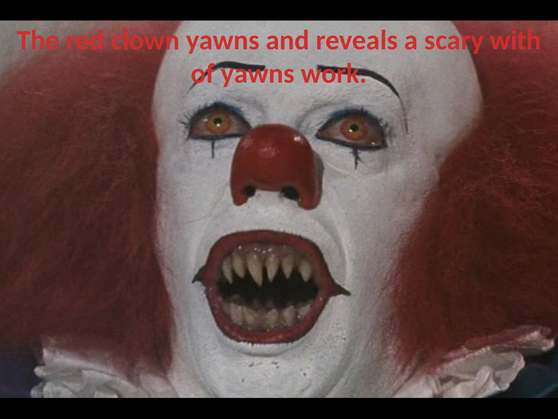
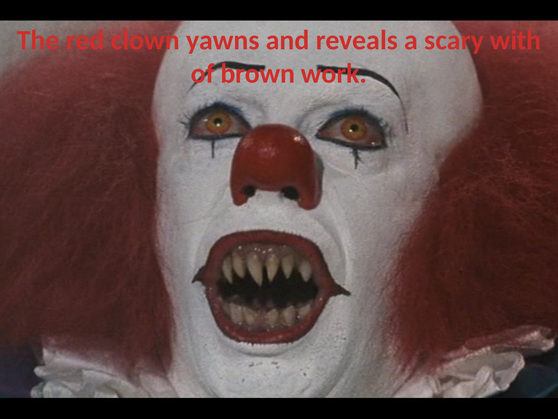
of yawns: yawns -> brown
